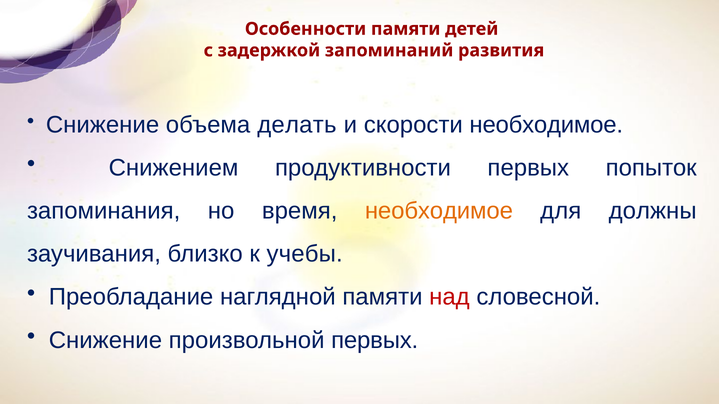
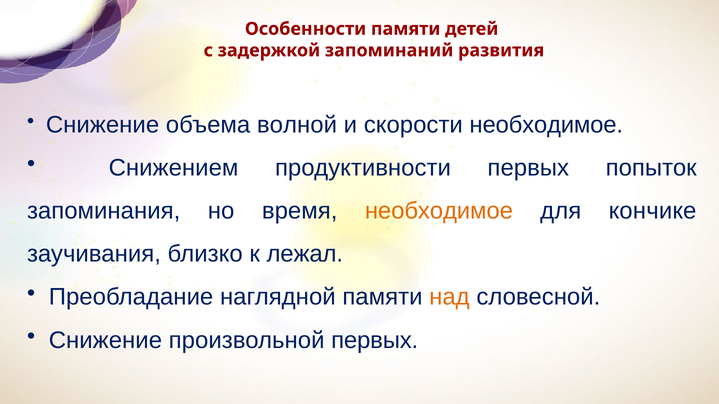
делать: делать -> волной
должны: должны -> кончике
учебы: учебы -> лежал
над colour: red -> orange
